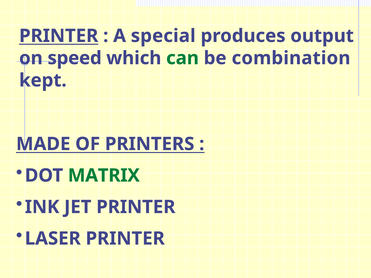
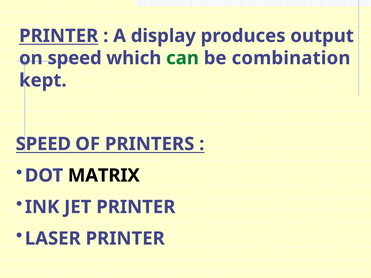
special: special -> display
MADE at (43, 144): MADE -> SPEED
MATRIX colour: green -> black
